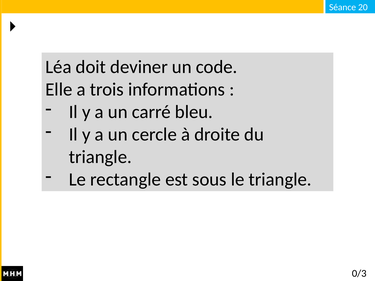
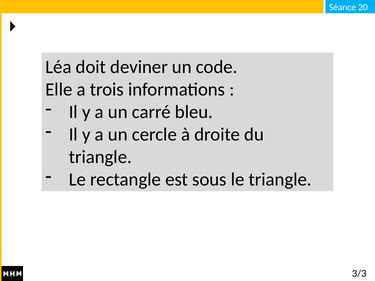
0/3: 0/3 -> 3/3
